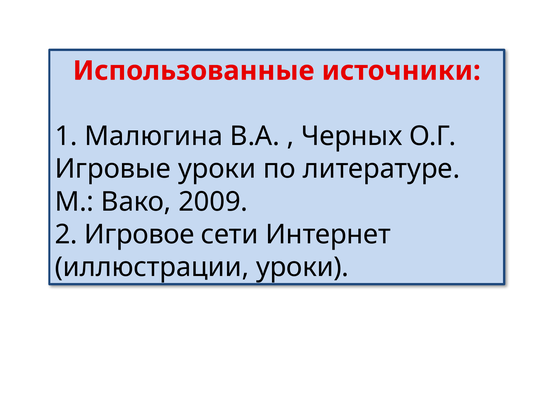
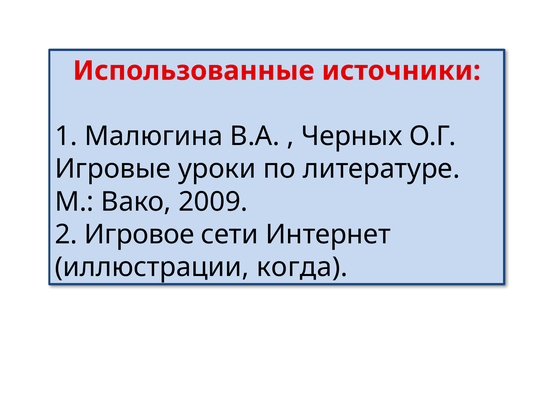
иллюстрации уроки: уроки -> когда
